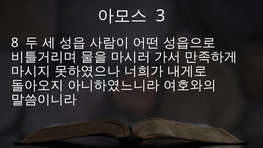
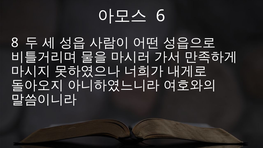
3: 3 -> 6
